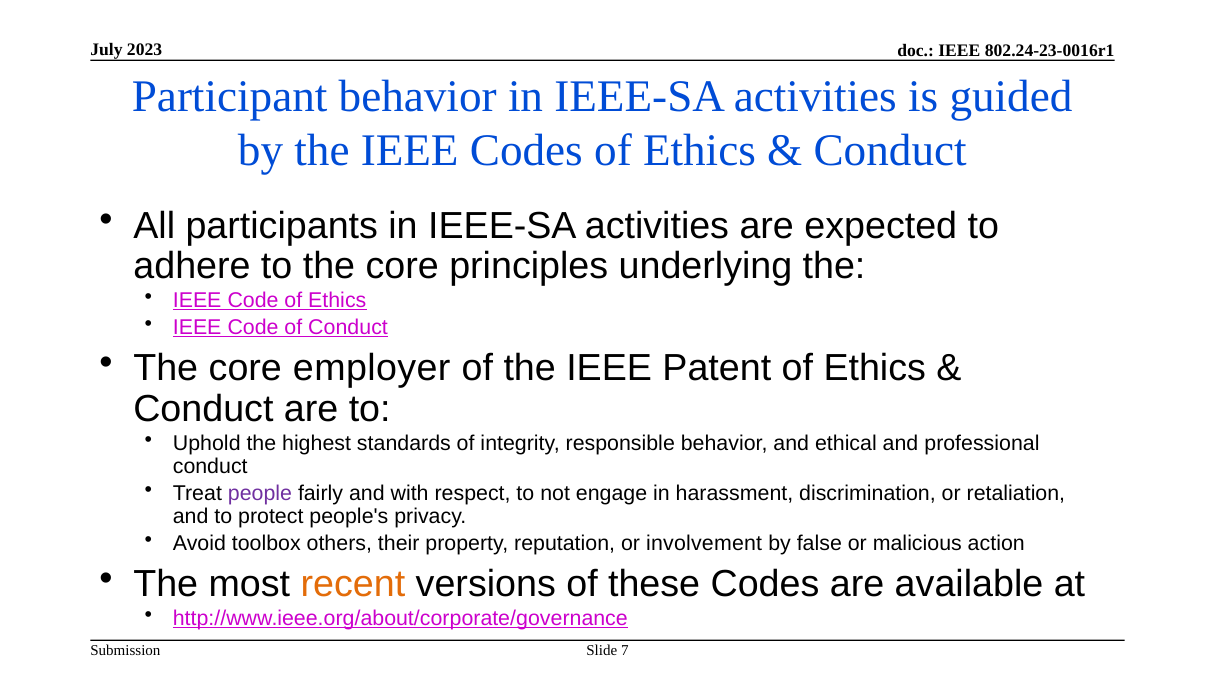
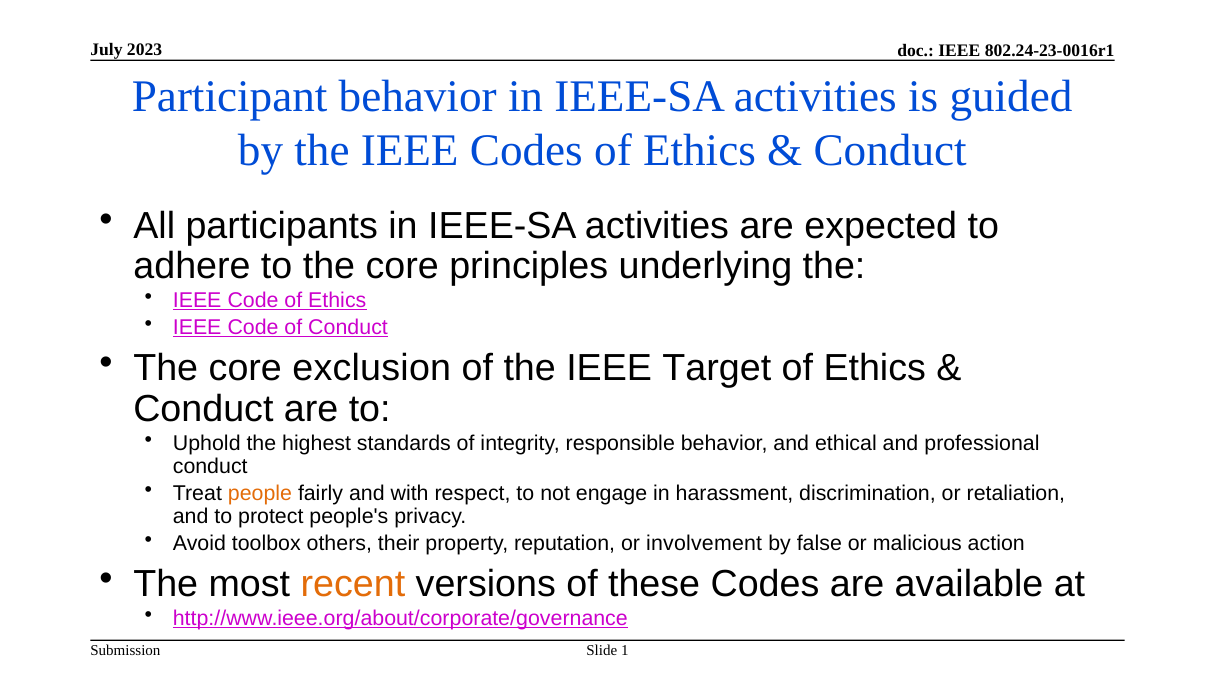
employer: employer -> exclusion
Patent: Patent -> Target
people colour: purple -> orange
7: 7 -> 1
